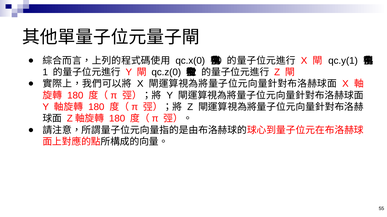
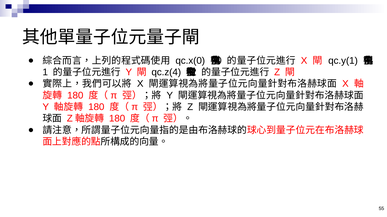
qc.z(0: qc.z(0 -> qc.z(4
